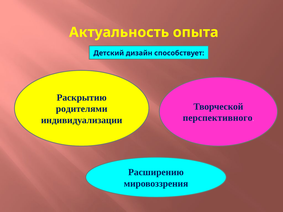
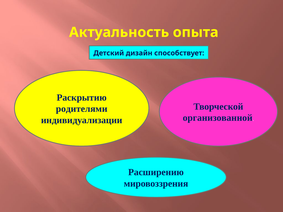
перспективного: перспективного -> организованной
